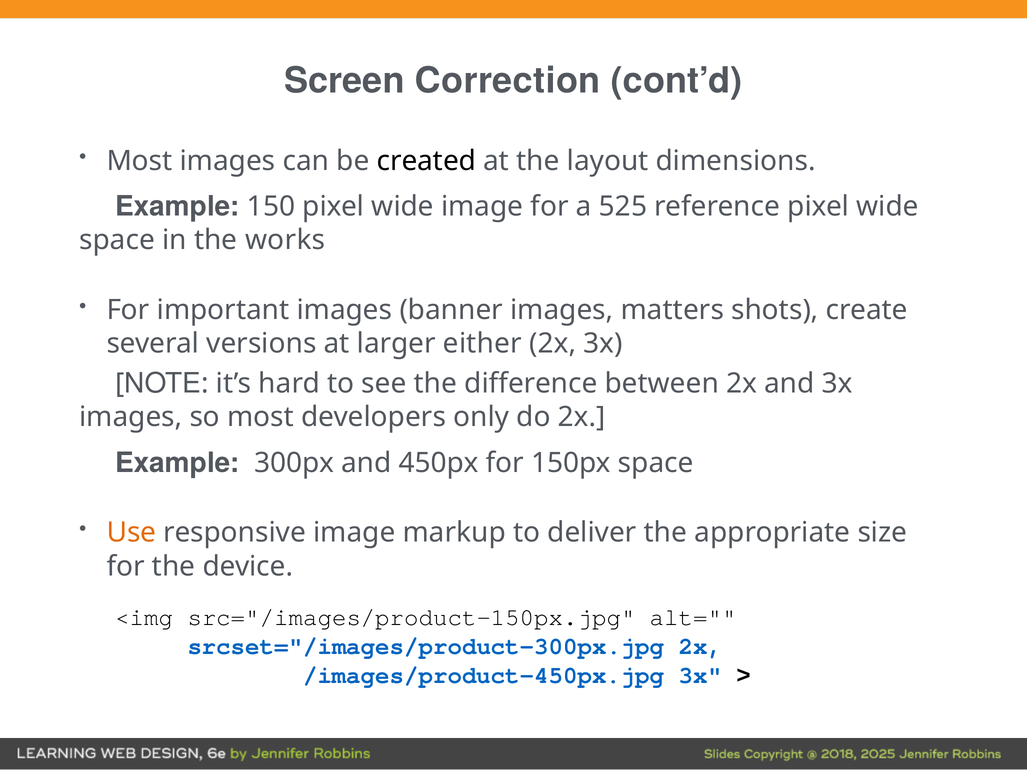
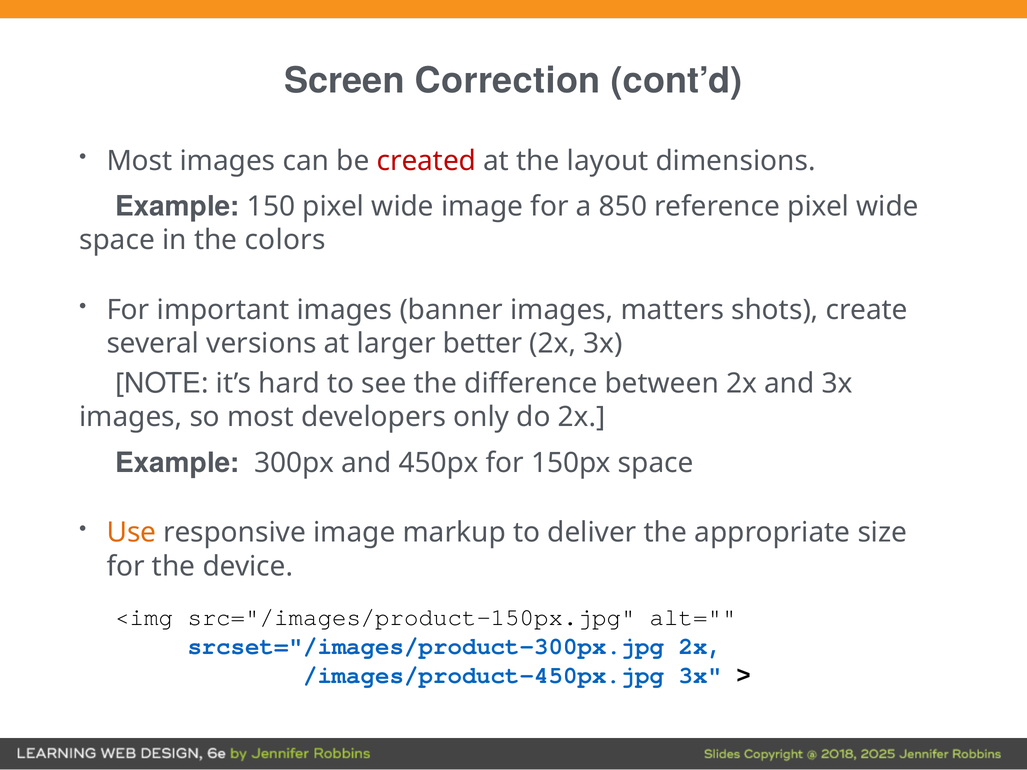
created colour: black -> red
525: 525 -> 850
works: works -> colors
either: either -> better
